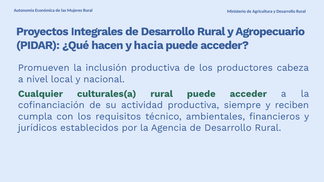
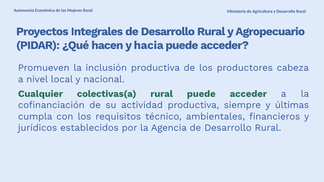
culturales(a: culturales(a -> colectivas(a
reciben: reciben -> últimas
